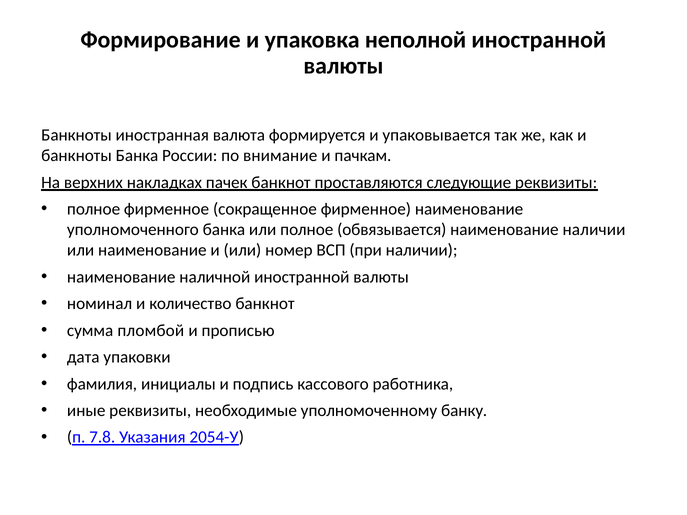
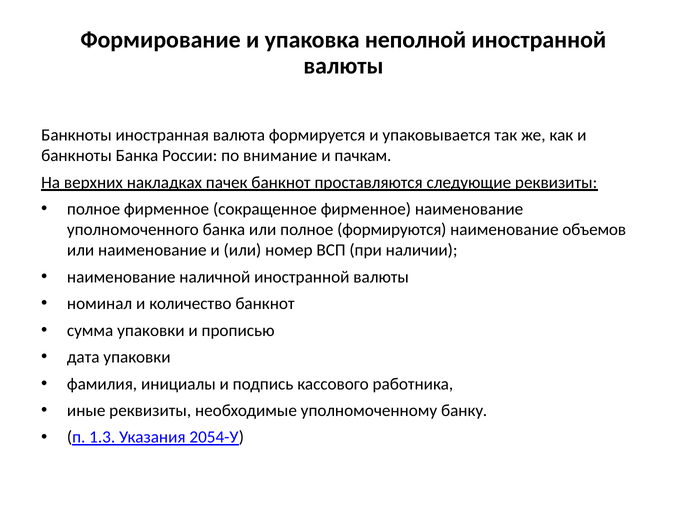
обвязывается: обвязывается -> формируются
наименование наличии: наличии -> объемов
сумма пломбой: пломбой -> упаковки
7.8: 7.8 -> 1.3
